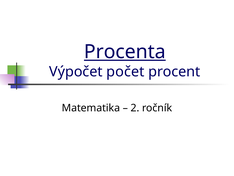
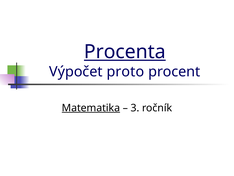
počet: počet -> proto
Matematika underline: none -> present
2: 2 -> 3
